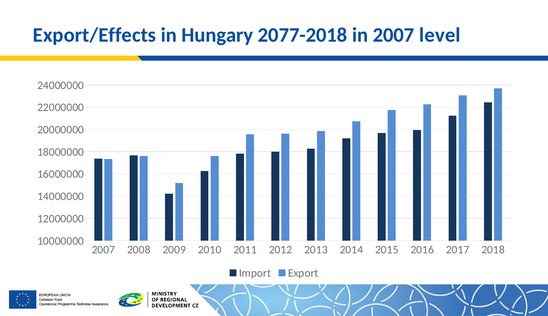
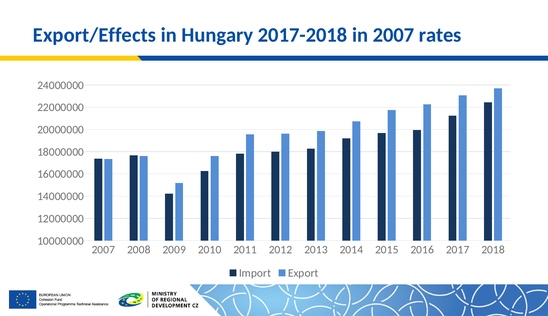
2077-2018: 2077-2018 -> 2017-2018
level: level -> rates
